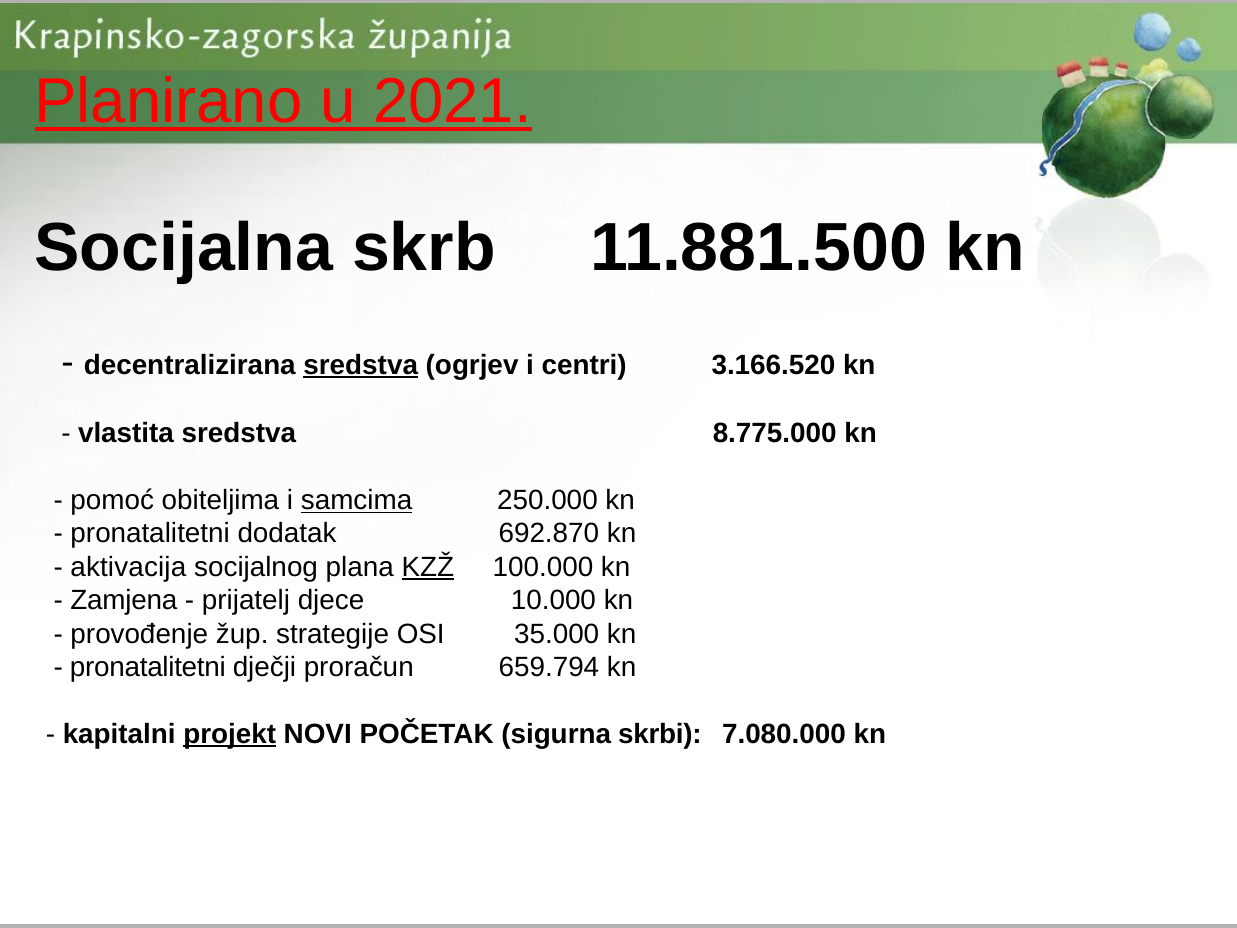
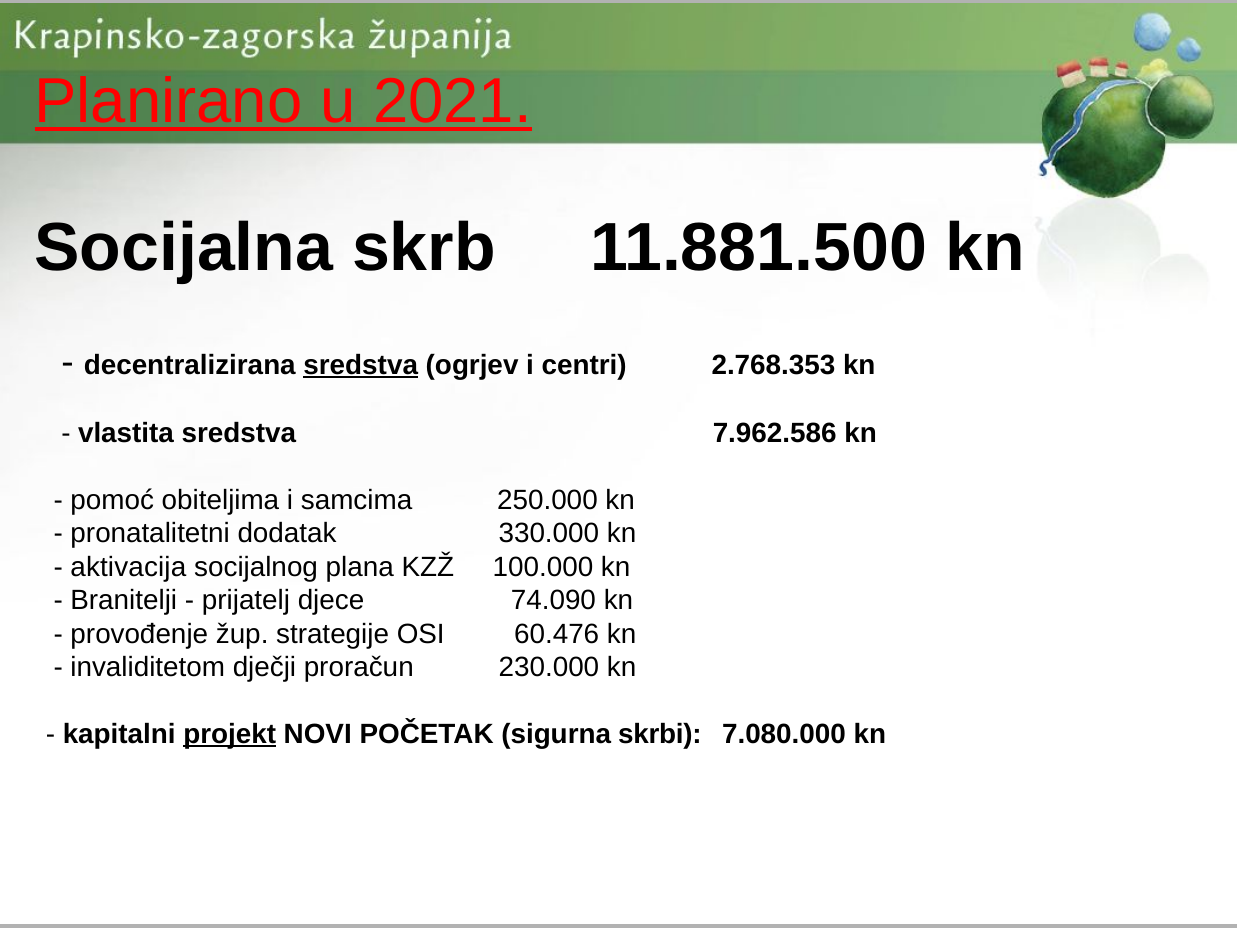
3.166.520: 3.166.520 -> 2.768.353
8.775.000: 8.775.000 -> 7.962.586
samcima underline: present -> none
692.870: 692.870 -> 330.000
KZŽ underline: present -> none
Zamjena: Zamjena -> Branitelji
10.000: 10.000 -> 74.090
35.000: 35.000 -> 60.476
pronatalitetni at (148, 668): pronatalitetni -> invaliditetom
659.794: 659.794 -> 230.000
